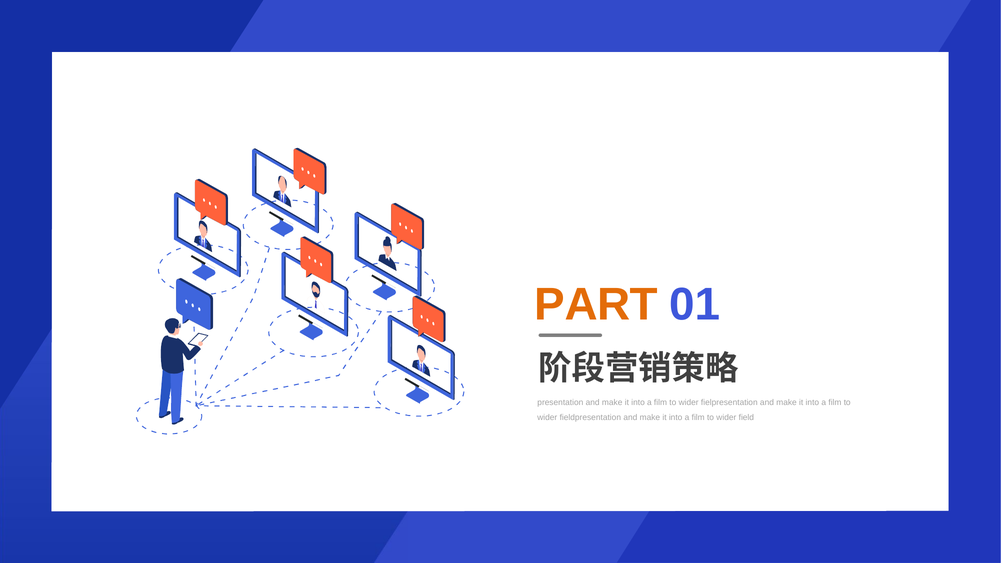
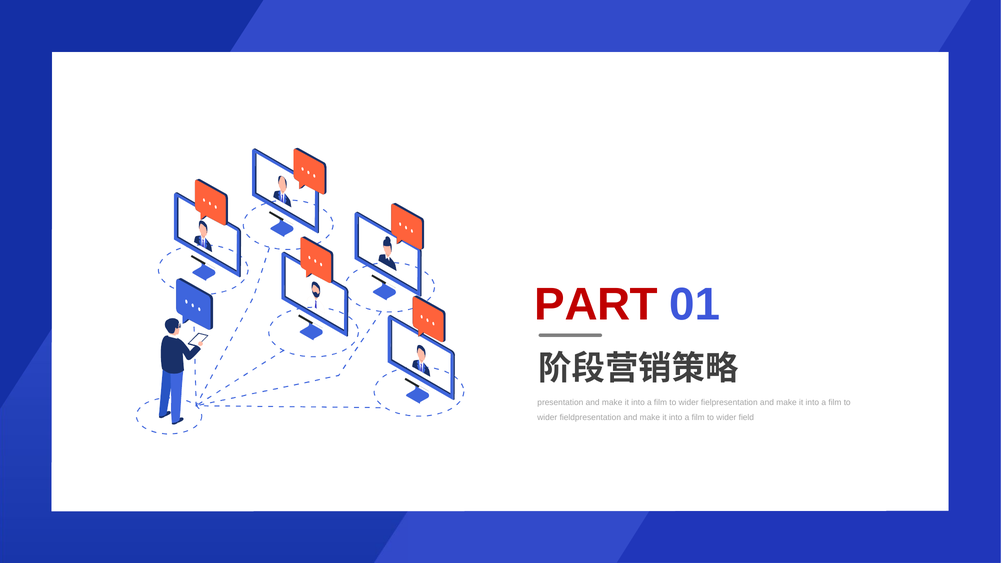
PART colour: orange -> red
